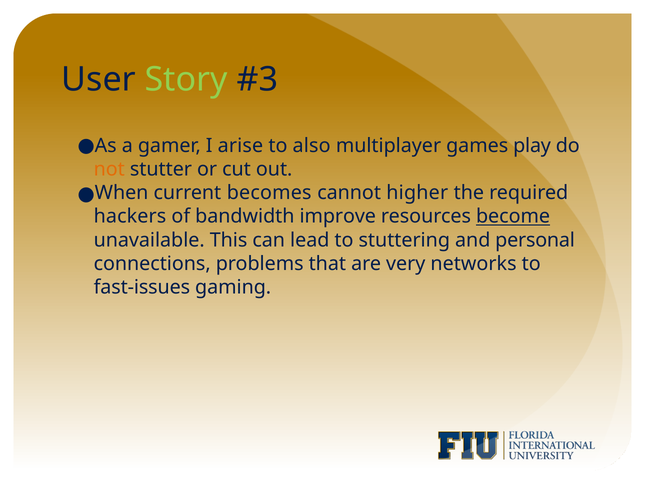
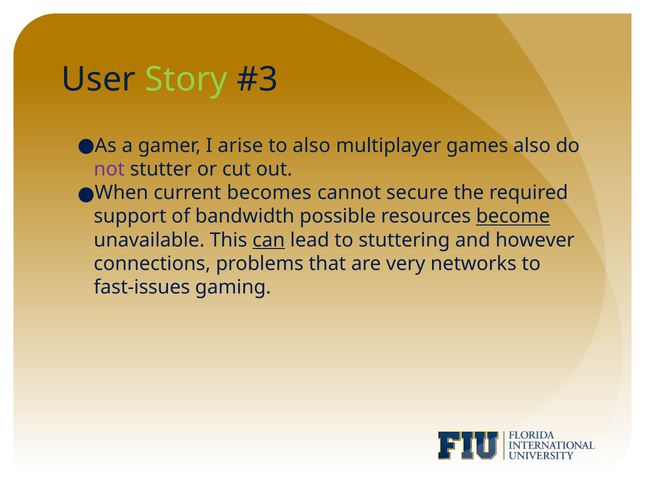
games play: play -> also
not colour: orange -> purple
higher: higher -> secure
hackers: hackers -> support
improve: improve -> possible
can underline: none -> present
personal: personal -> however
